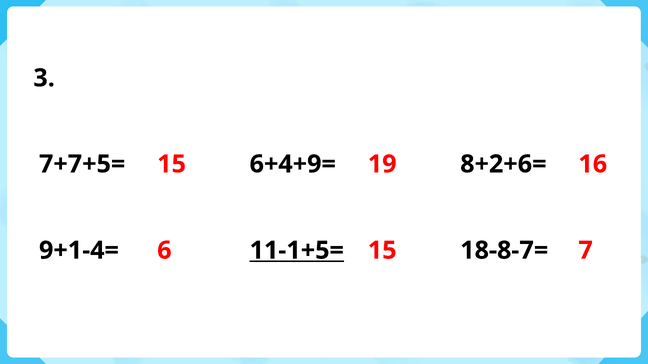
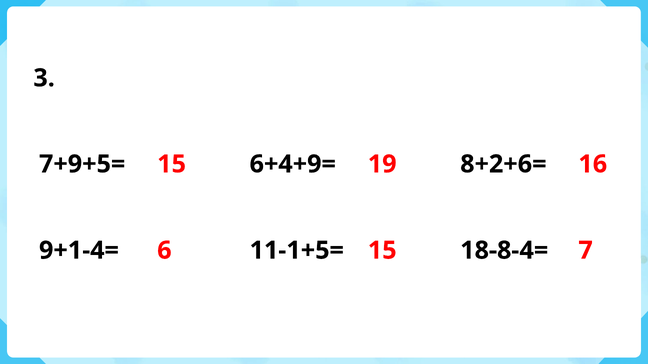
7+7+5=: 7+7+5= -> 7+9+5=
11-1+5= underline: present -> none
18-8-7=: 18-8-7= -> 18-8-4=
